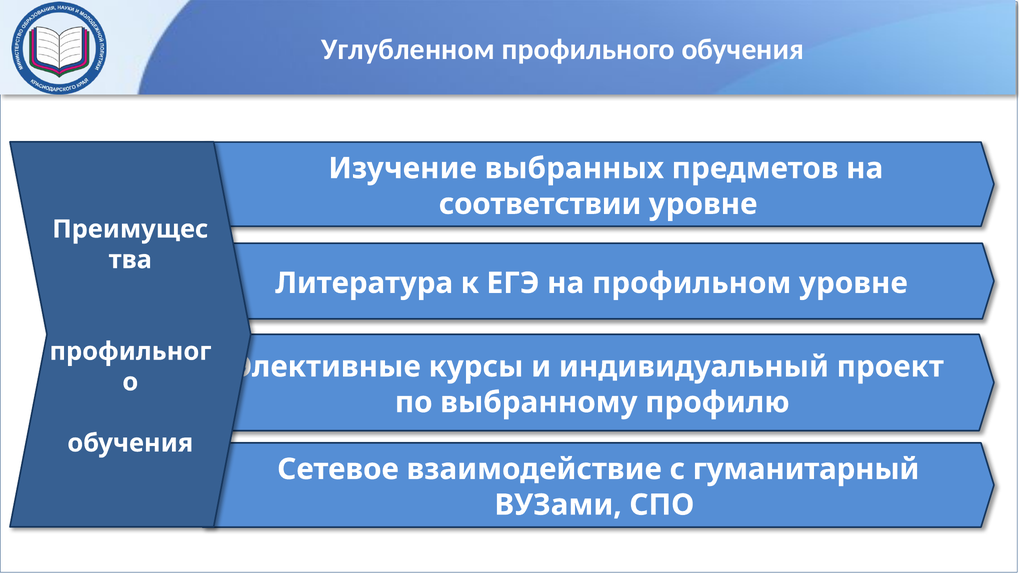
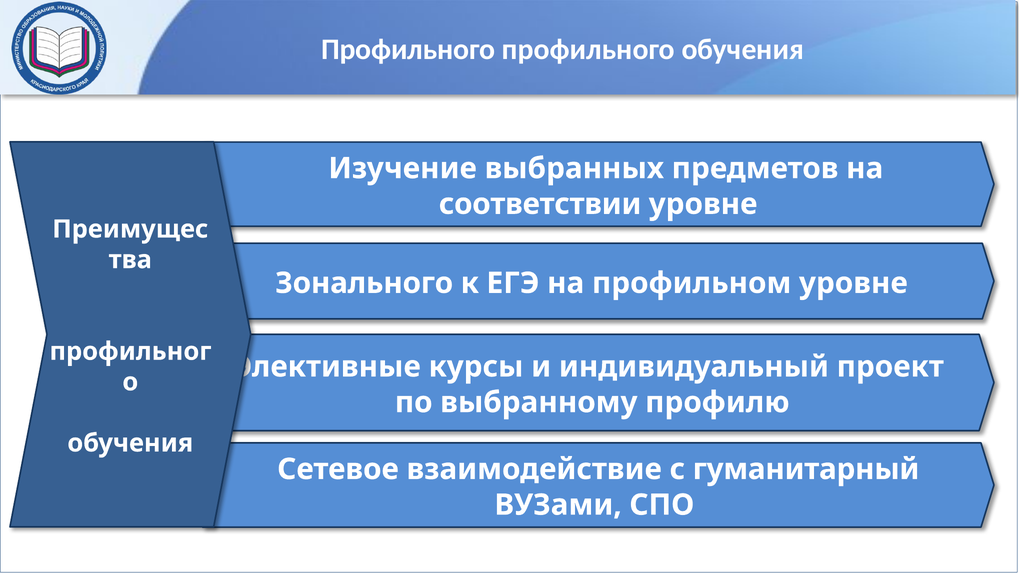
Углубленном at (408, 49): Углубленном -> Профильного
Литература: Литература -> Зонального
